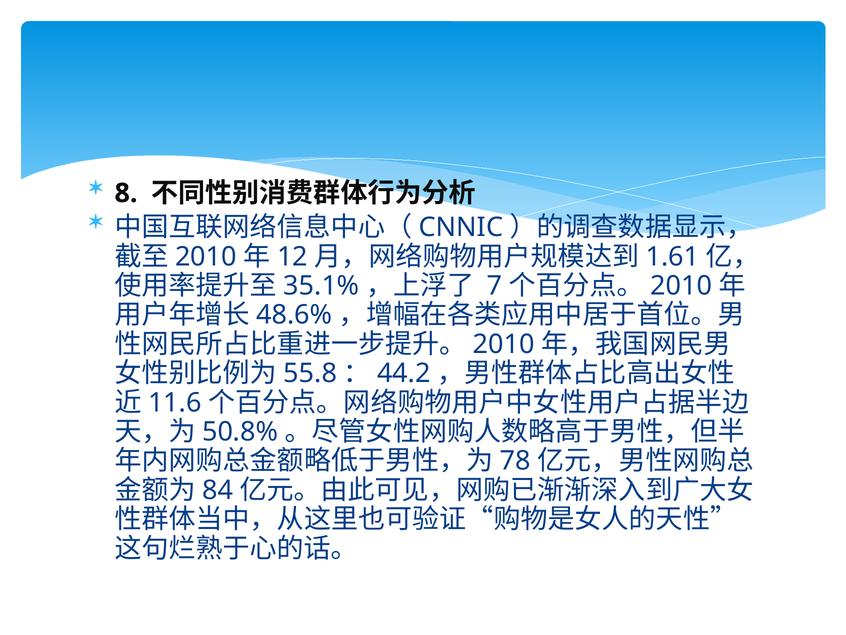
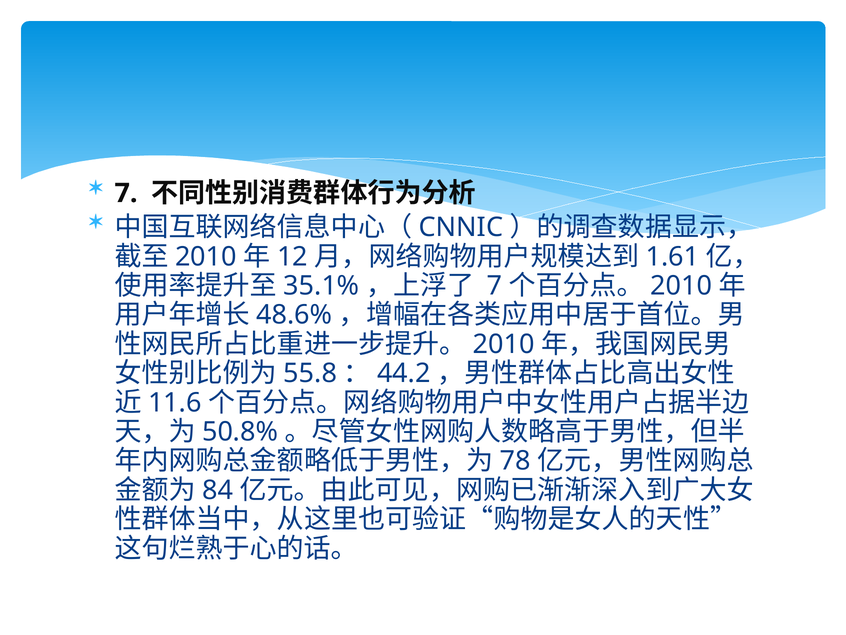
8 at (126, 193): 8 -> 7
